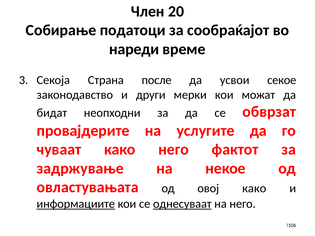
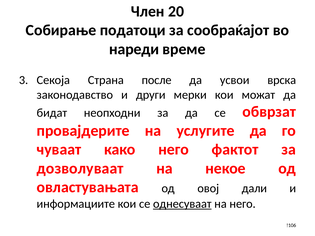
секое: секое -> врска
задржување: задржување -> дозволуваат
овој како: како -> дали
информациите underline: present -> none
